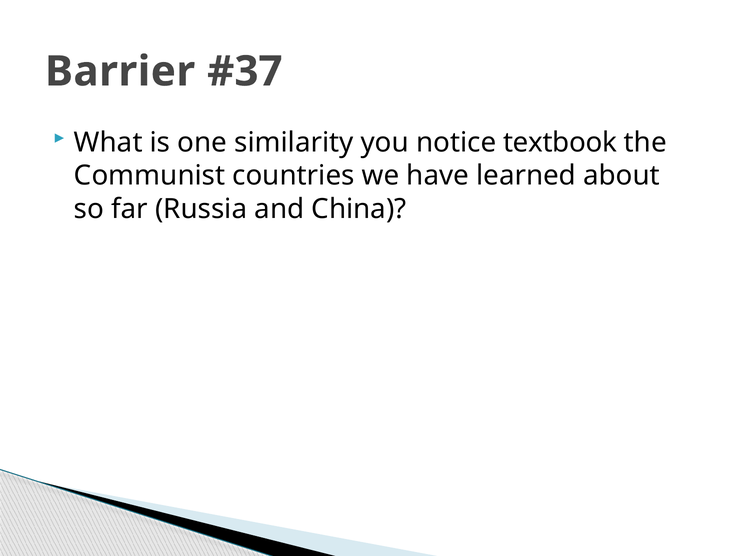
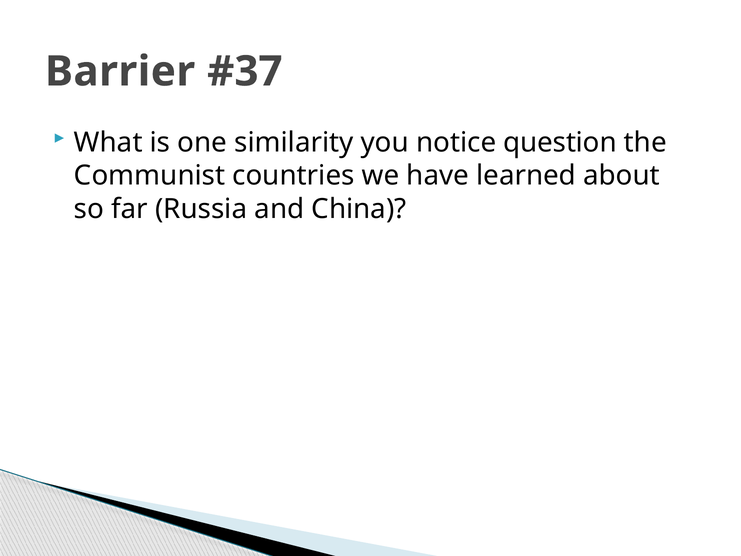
textbook: textbook -> question
